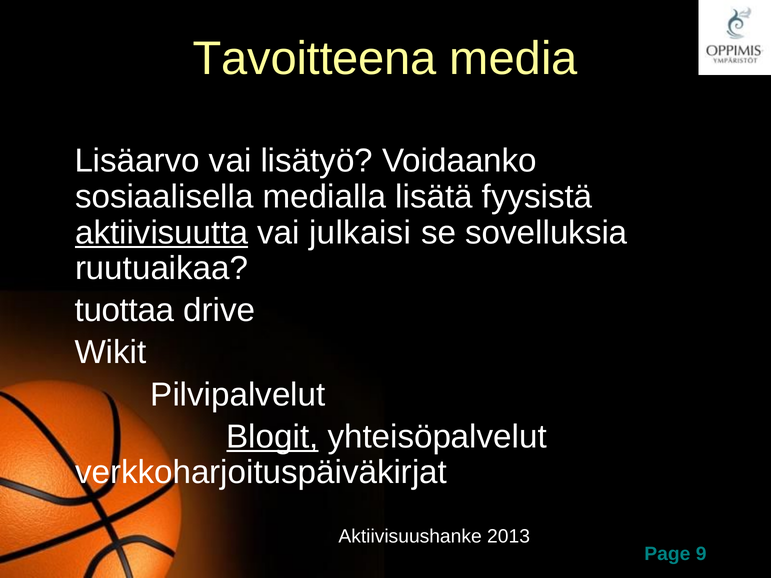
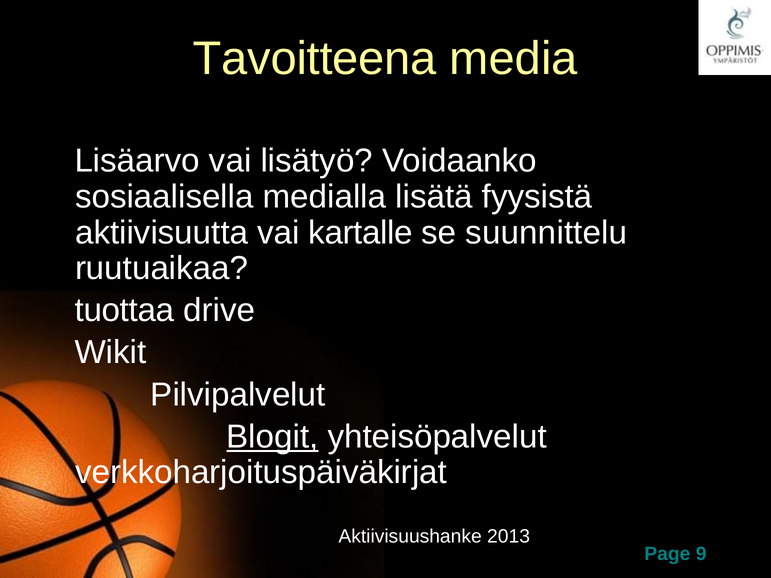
aktiivisuutta underline: present -> none
julkaisi: julkaisi -> kartalle
sovelluksia: sovelluksia -> suunnittelu
